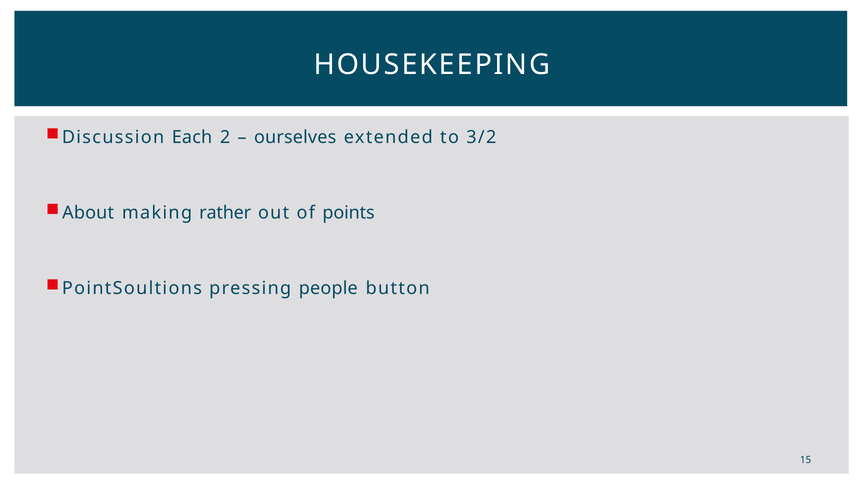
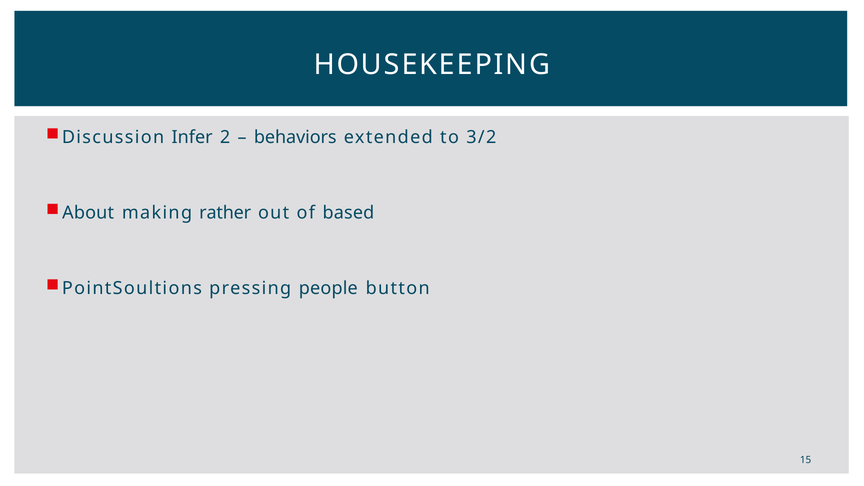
Each: Each -> Infer
ourselves: ourselves -> behaviors
points: points -> based
